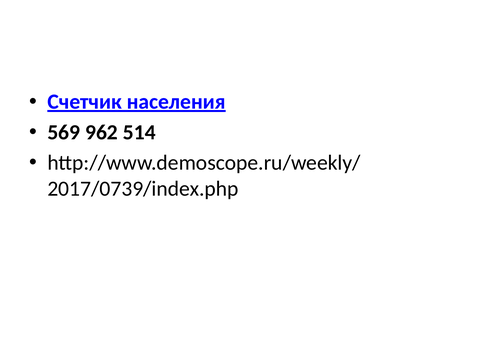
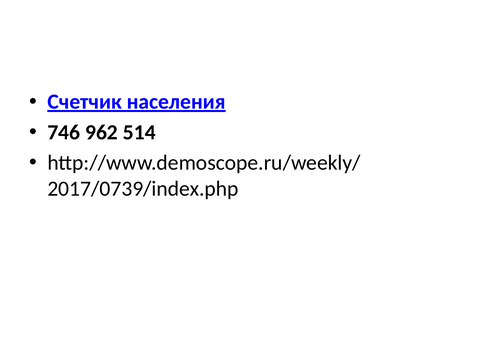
569: 569 -> 746
